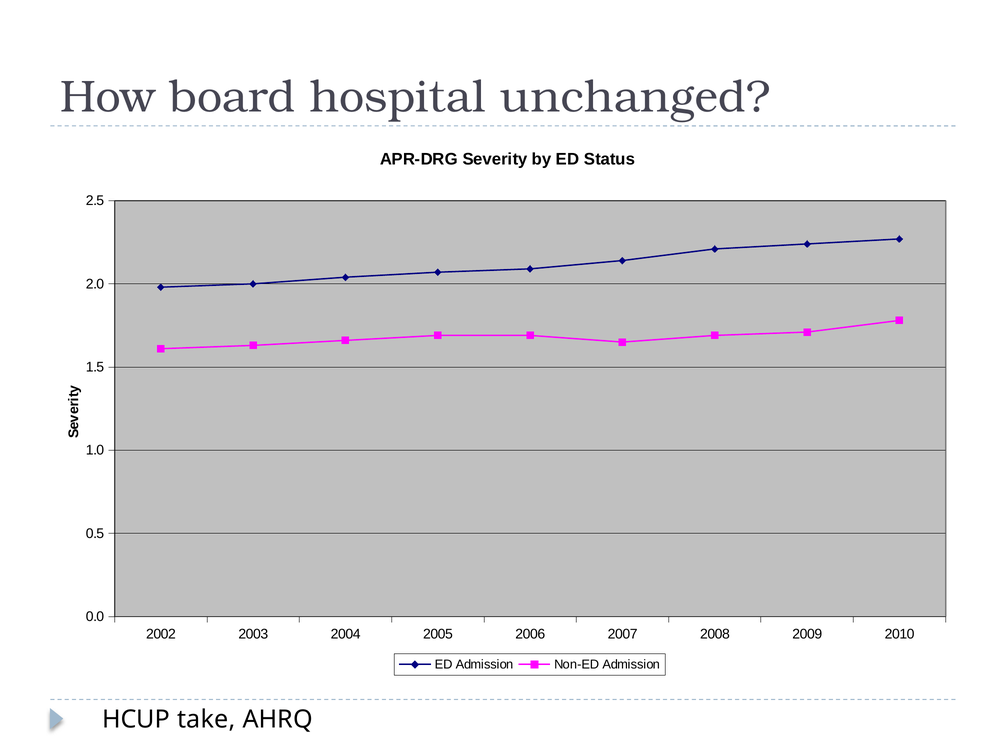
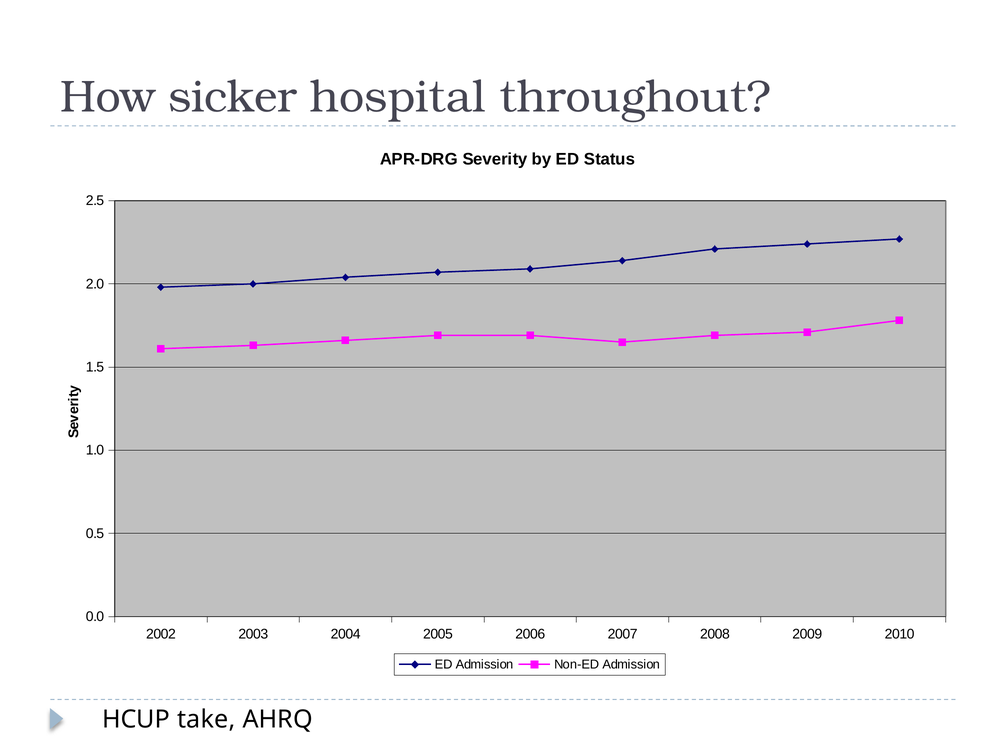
board: board -> sicker
unchanged: unchanged -> throughout
